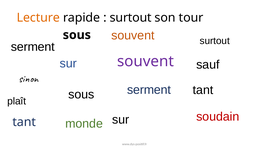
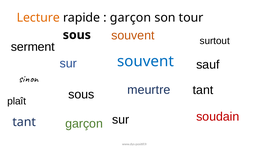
surtout at (131, 18): surtout -> garçon
souvent at (145, 61) colour: purple -> blue
sous serment: serment -> meurtre
tant monde: monde -> garçon
